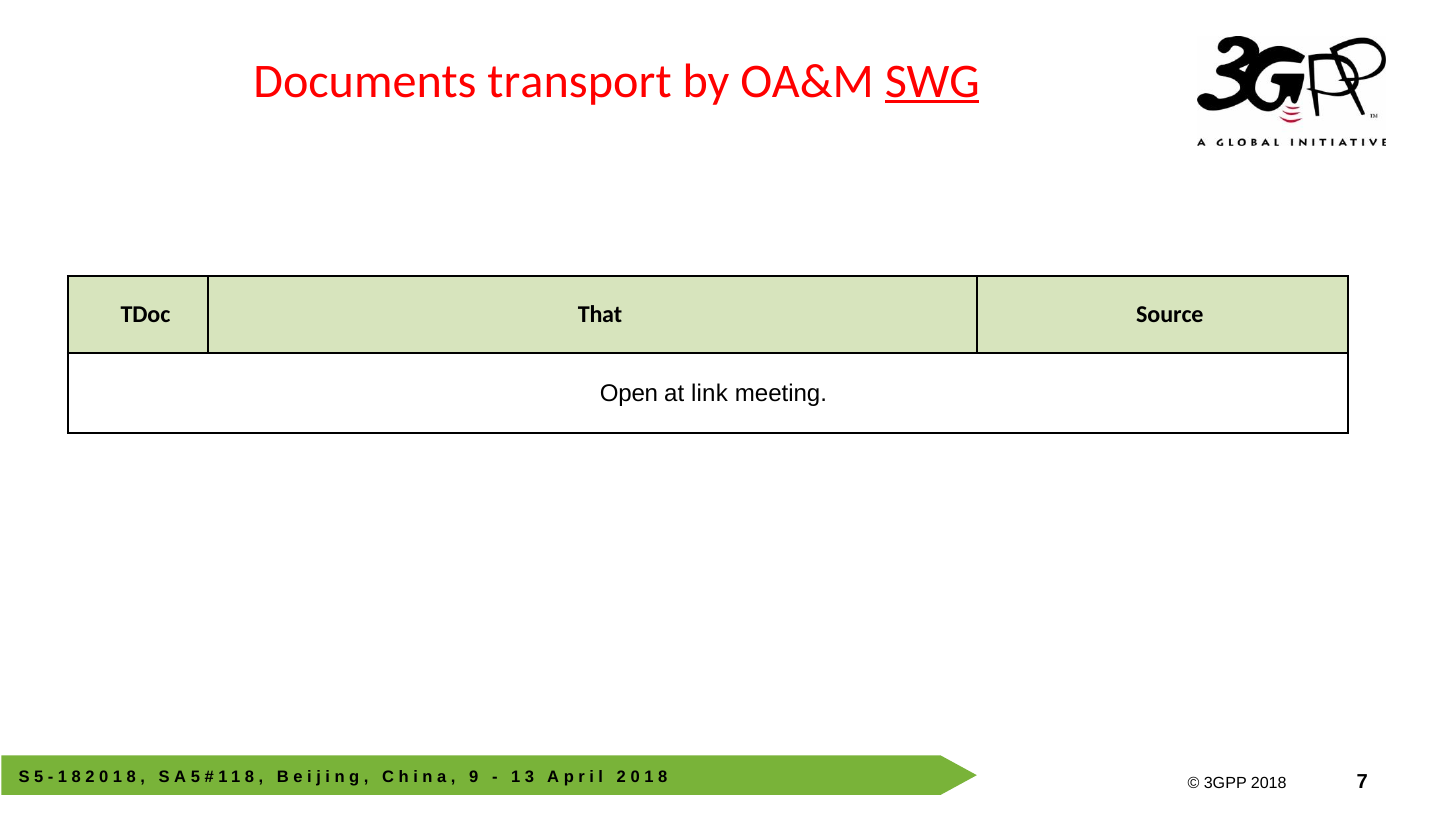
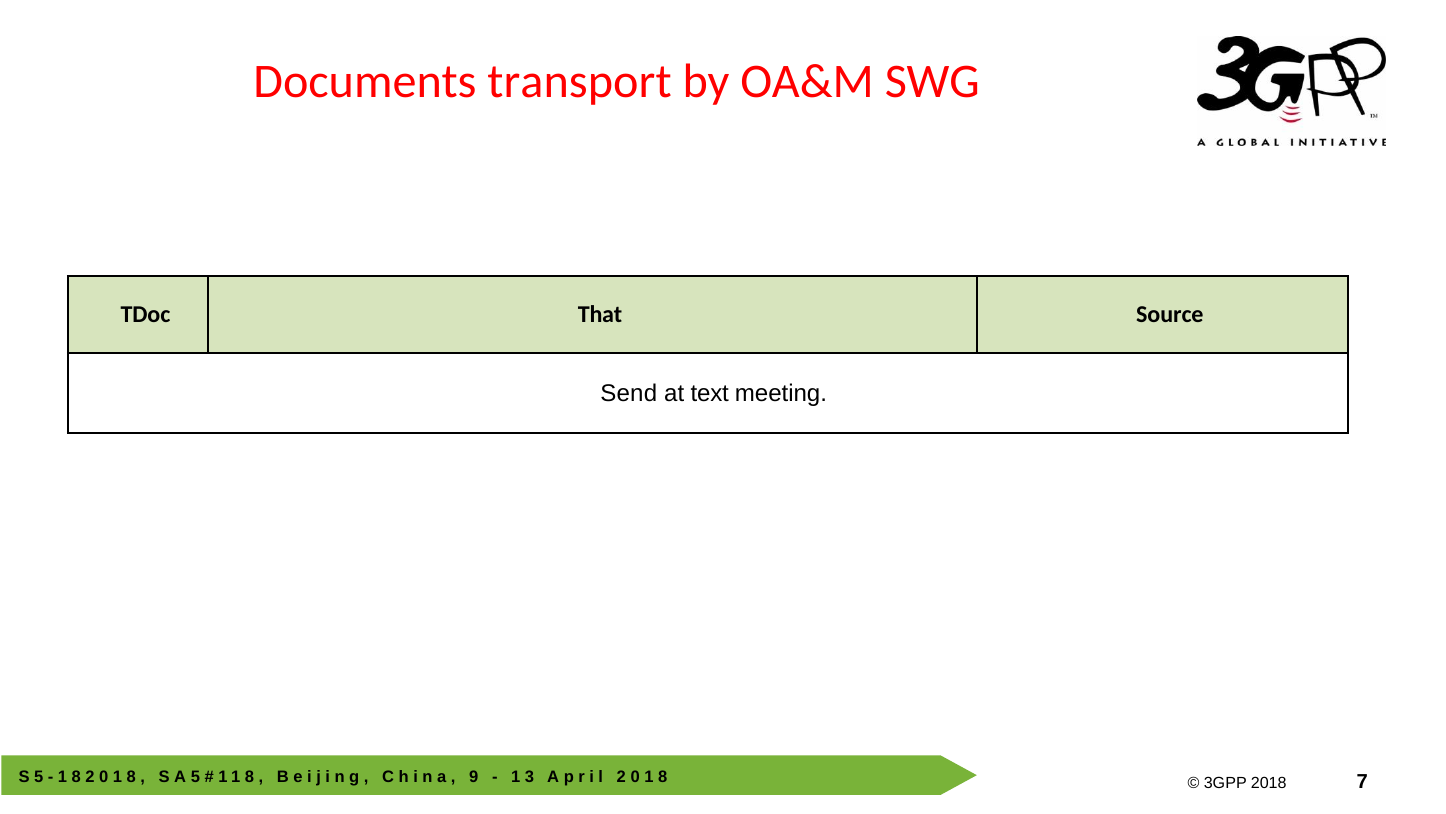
SWG underline: present -> none
Open: Open -> Send
link: link -> text
